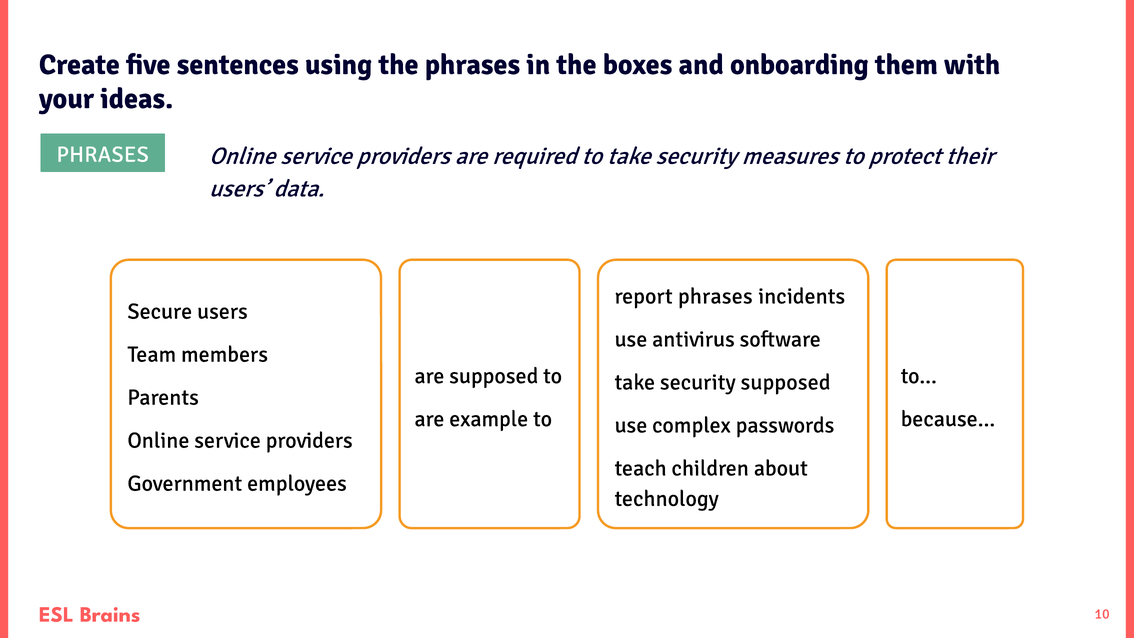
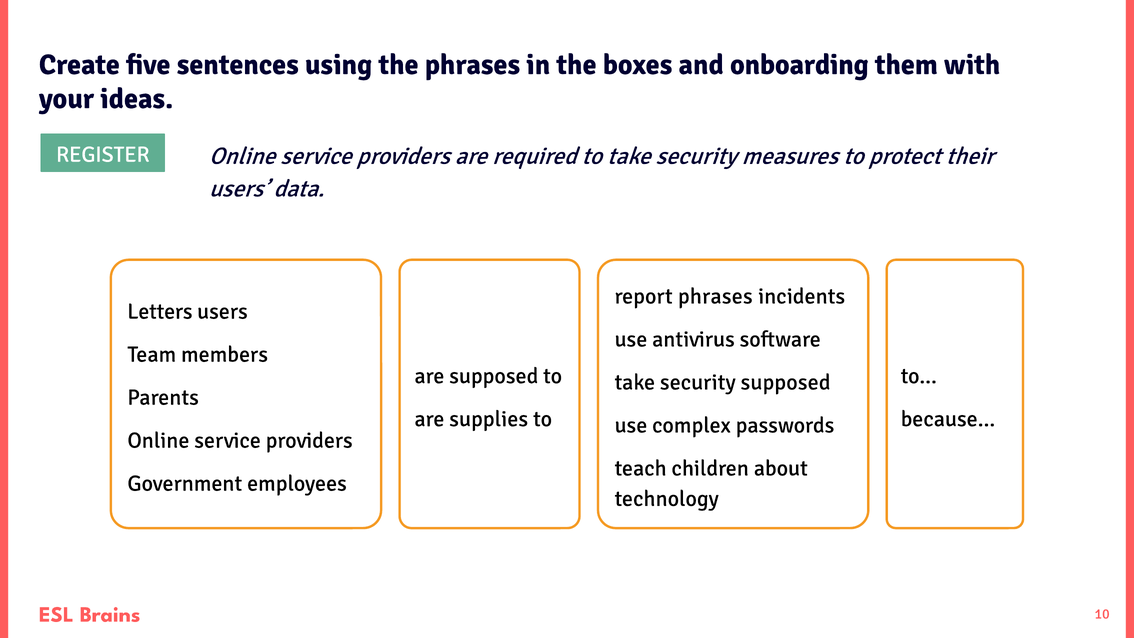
PHRASES at (103, 154): PHRASES -> REGISTER
Secure: Secure -> Letters
example: example -> supplies
